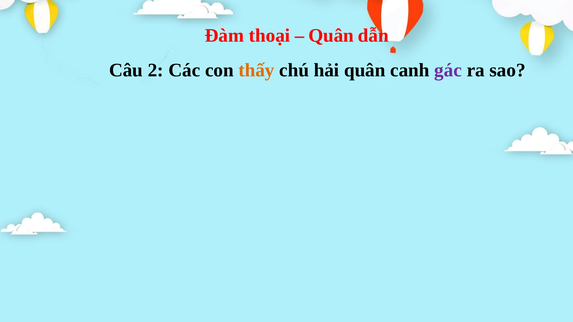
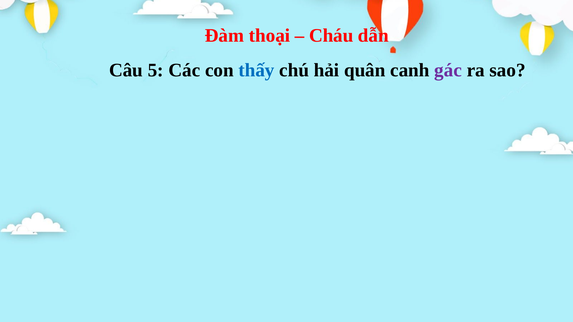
Quân at (331, 36): Quân -> Cháu
2: 2 -> 5
thấy colour: orange -> blue
